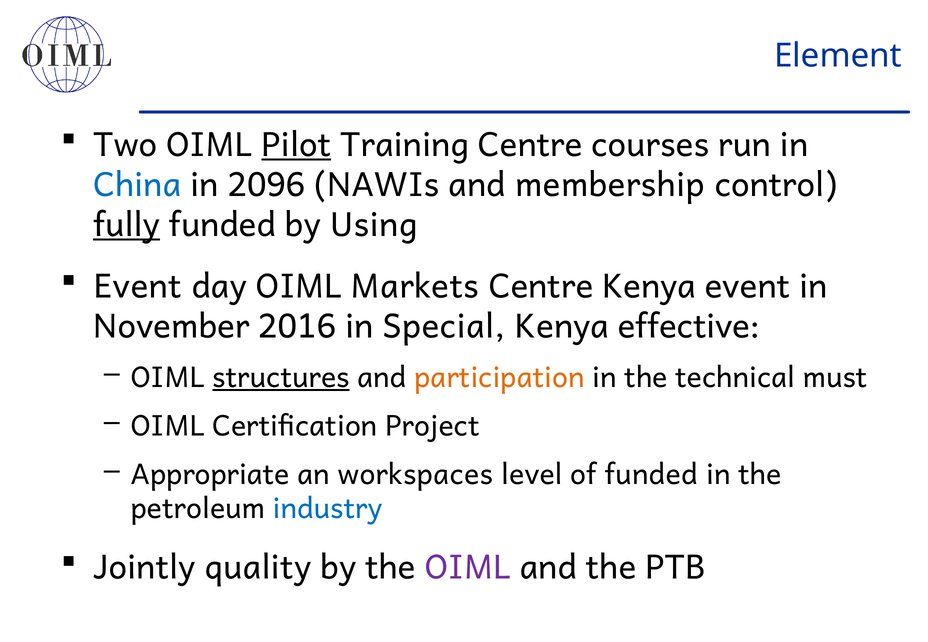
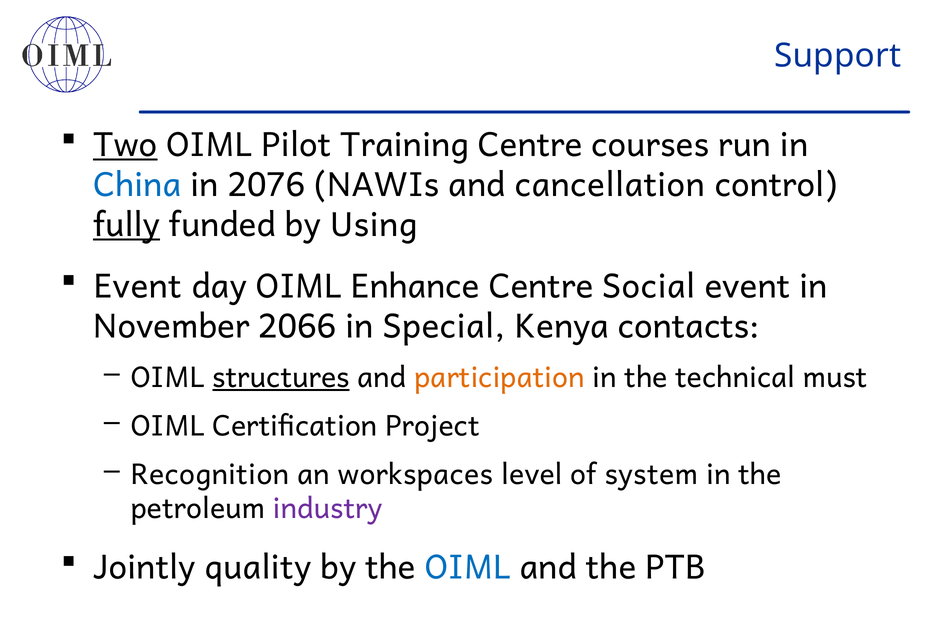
Element: Element -> Support
Two underline: none -> present
Pilot underline: present -> none
2096: 2096 -> 2076
membership: membership -> cancellation
Markets: Markets -> Enhance
Centre Kenya: Kenya -> Social
2016: 2016 -> 2066
effective: effective -> contacts
Appropriate: Appropriate -> Recognition
of funded: funded -> system
industry colour: blue -> purple
OIML at (468, 568) colour: purple -> blue
